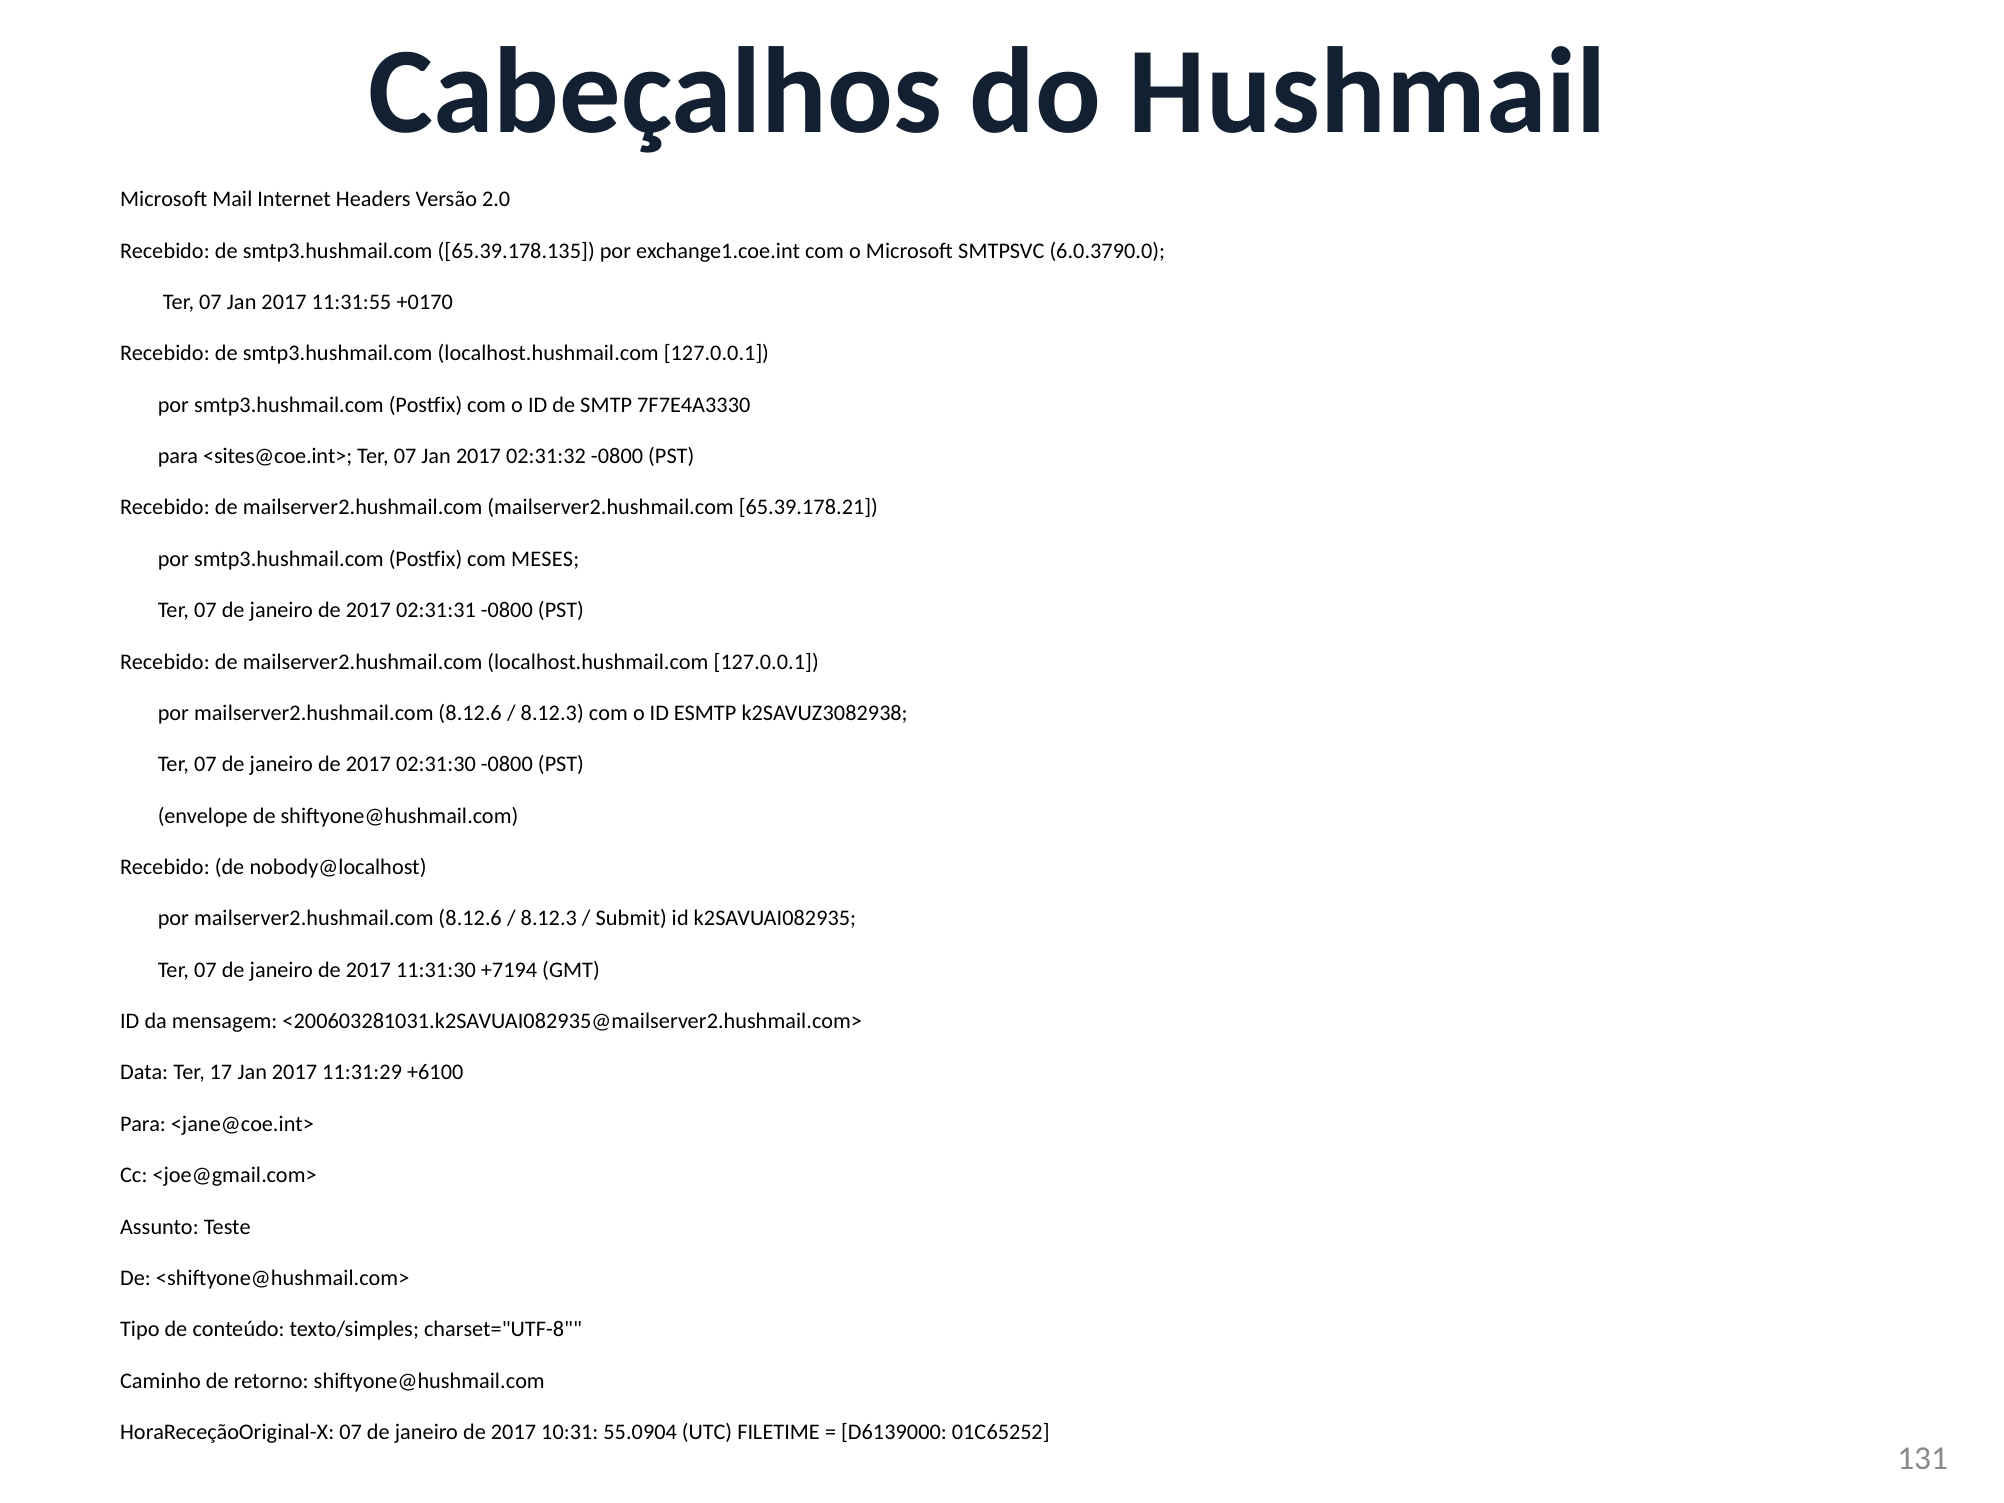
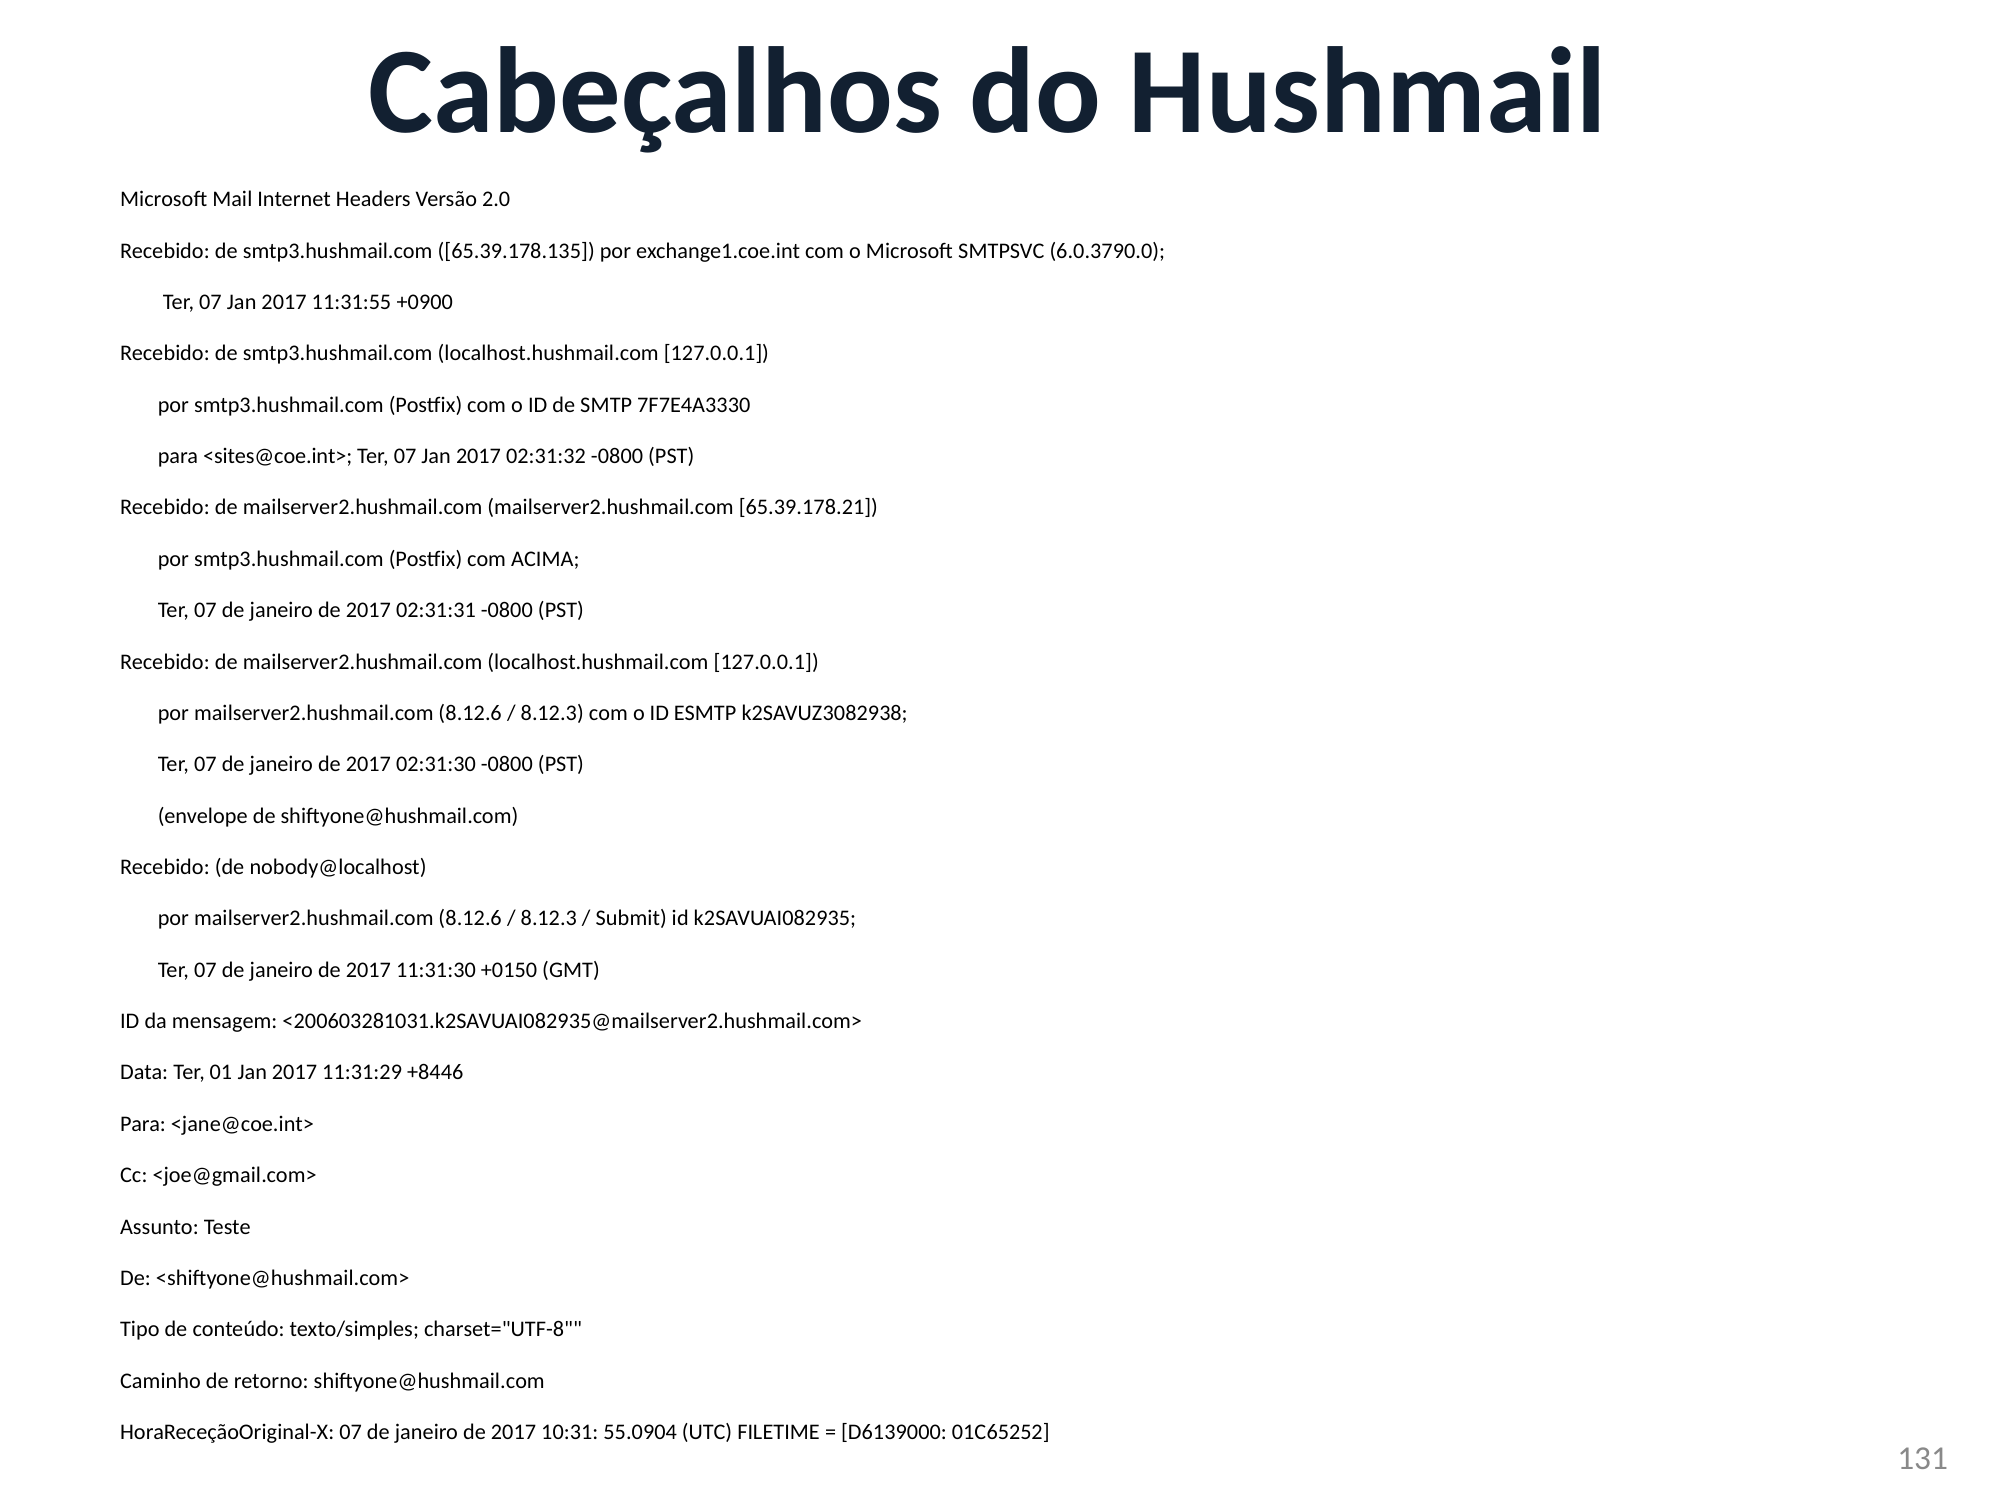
+0170: +0170 -> +0900
MESES: MESES -> ACIMA
+7194: +7194 -> +0150
17: 17 -> 01
+6100: +6100 -> +8446
